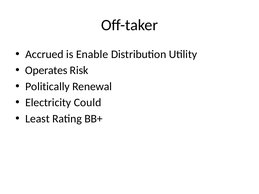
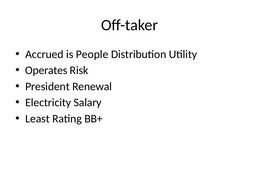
Enable: Enable -> People
Politically: Politically -> President
Could: Could -> Salary
